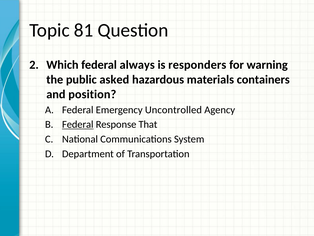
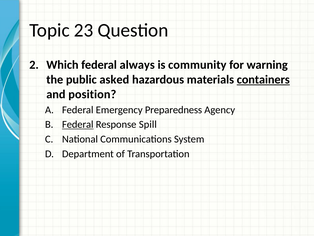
81: 81 -> 23
responders: responders -> community
containers underline: none -> present
Uncontrolled: Uncontrolled -> Preparedness
That: That -> Spill
